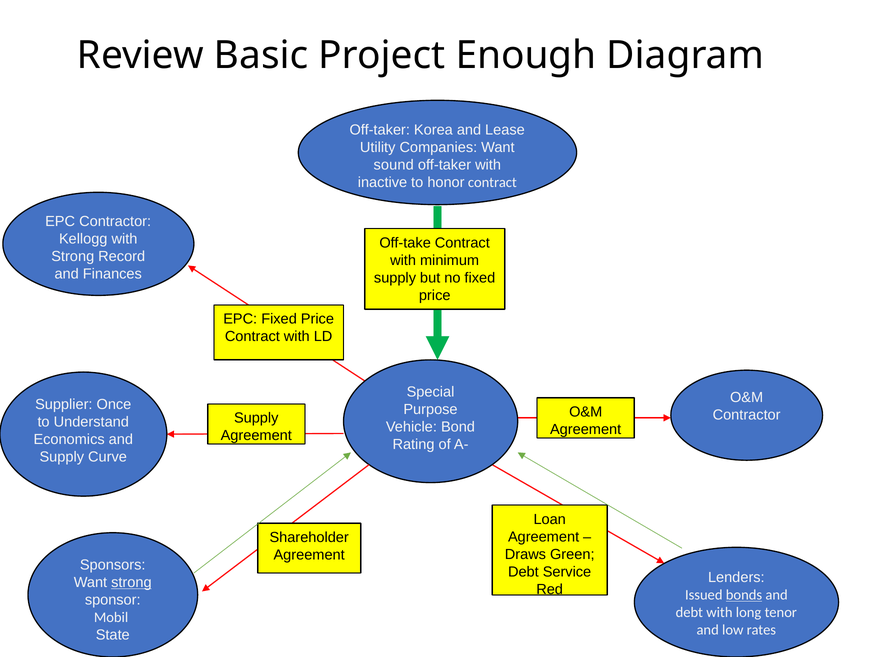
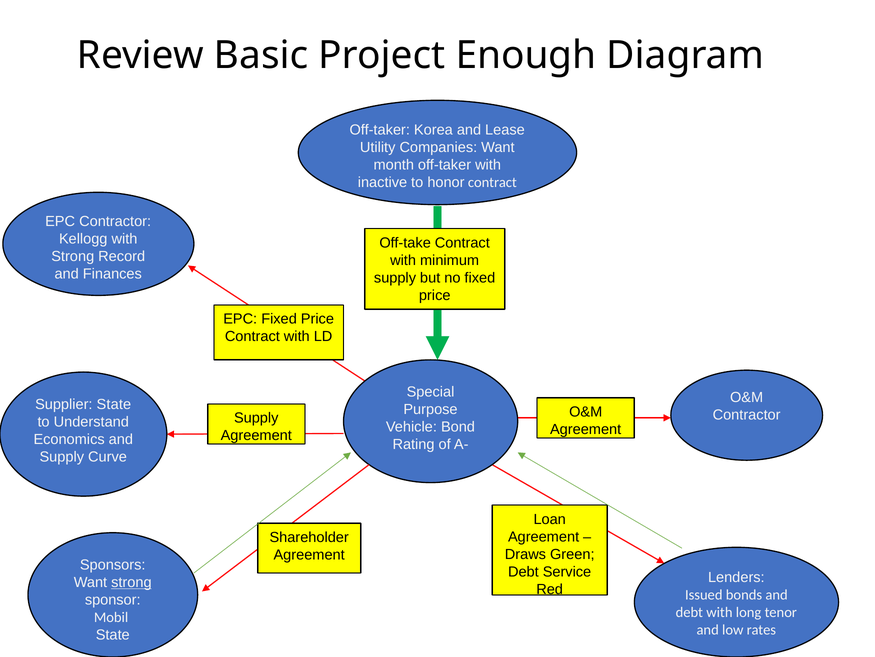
sound: sound -> month
Supplier Once: Once -> State
bonds underline: present -> none
